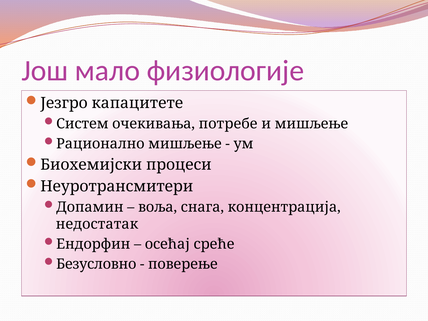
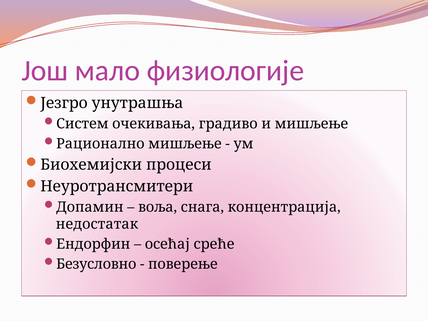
капацитете: капацитете -> унутрашња
потребе: потребе -> градиво
